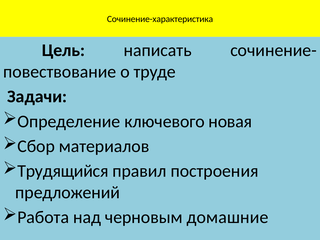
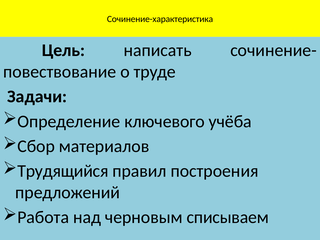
новая: новая -> учёба
домашние: домашние -> списываем
